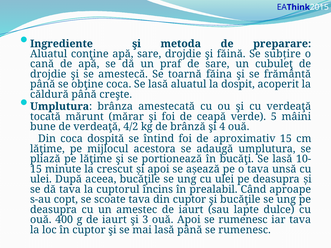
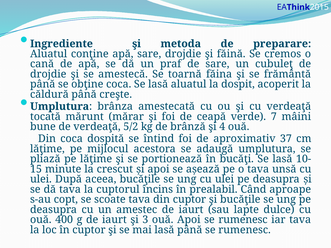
subțire: subțire -> cremos
5: 5 -> 7
4/2: 4/2 -> 5/2
aproximativ 15: 15 -> 37
